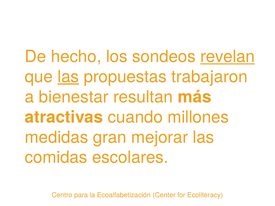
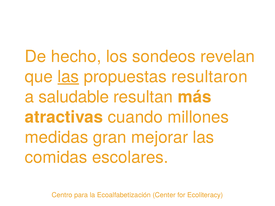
revelan underline: present -> none
trabajaron: trabajaron -> resultaron
bienestar: bienestar -> saludable
